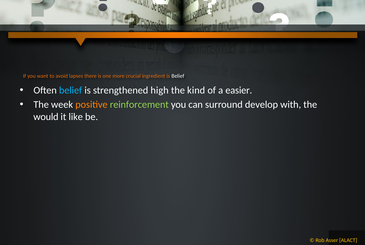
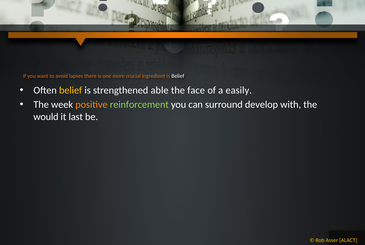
belief at (71, 90) colour: light blue -> yellow
high: high -> able
kind: kind -> face
easier: easier -> easily
like: like -> last
